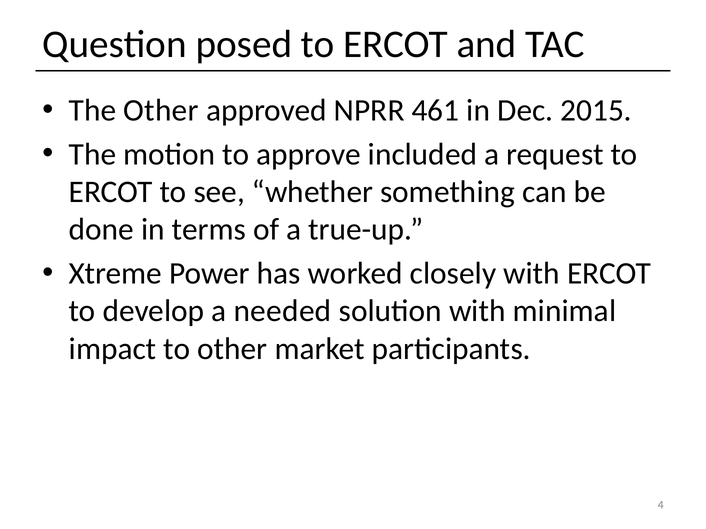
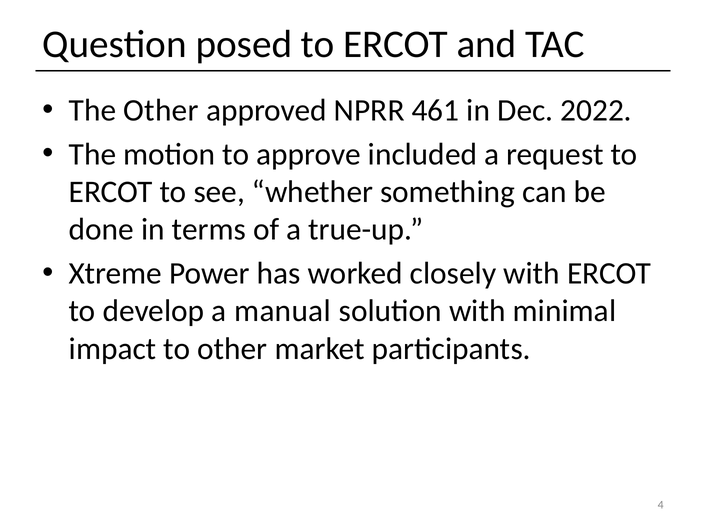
2015: 2015 -> 2022
needed: needed -> manual
